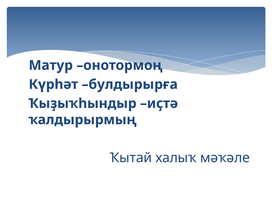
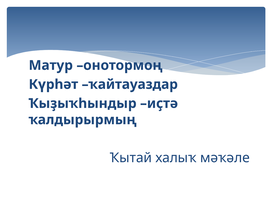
булдырырға: булдырырға -> ҡайтауаздар
